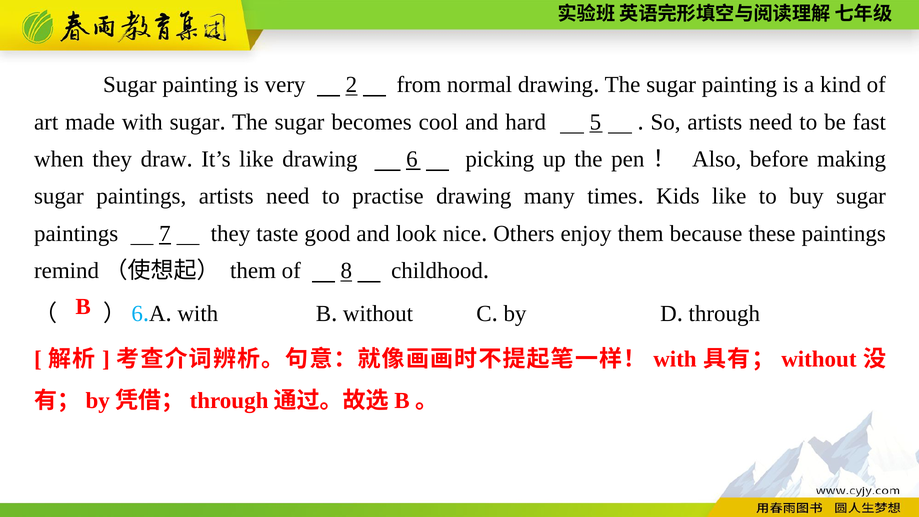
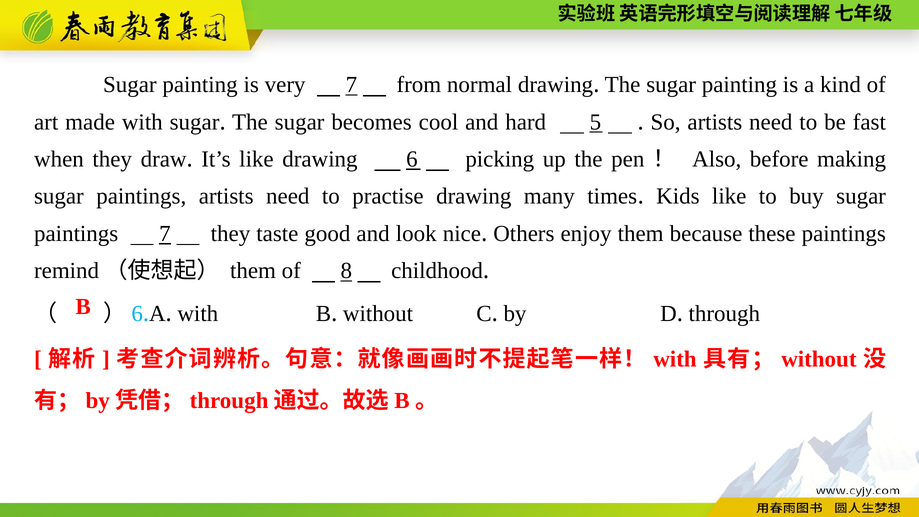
very 2: 2 -> 7
